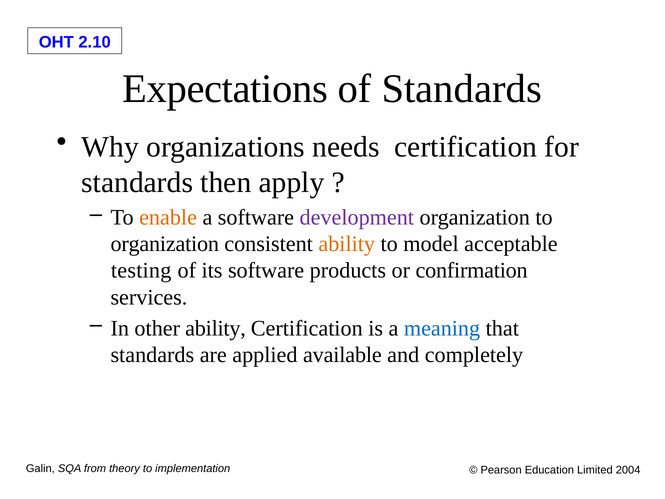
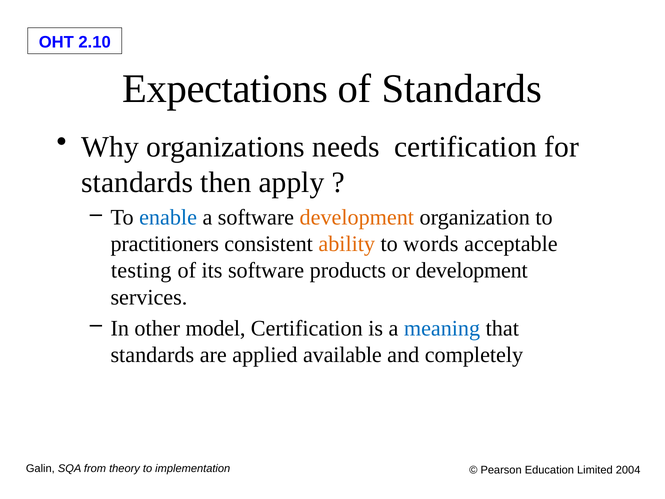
enable colour: orange -> blue
development at (357, 217) colour: purple -> orange
organization at (165, 244): organization -> practitioners
model: model -> words
or confirmation: confirmation -> development
other ability: ability -> model
